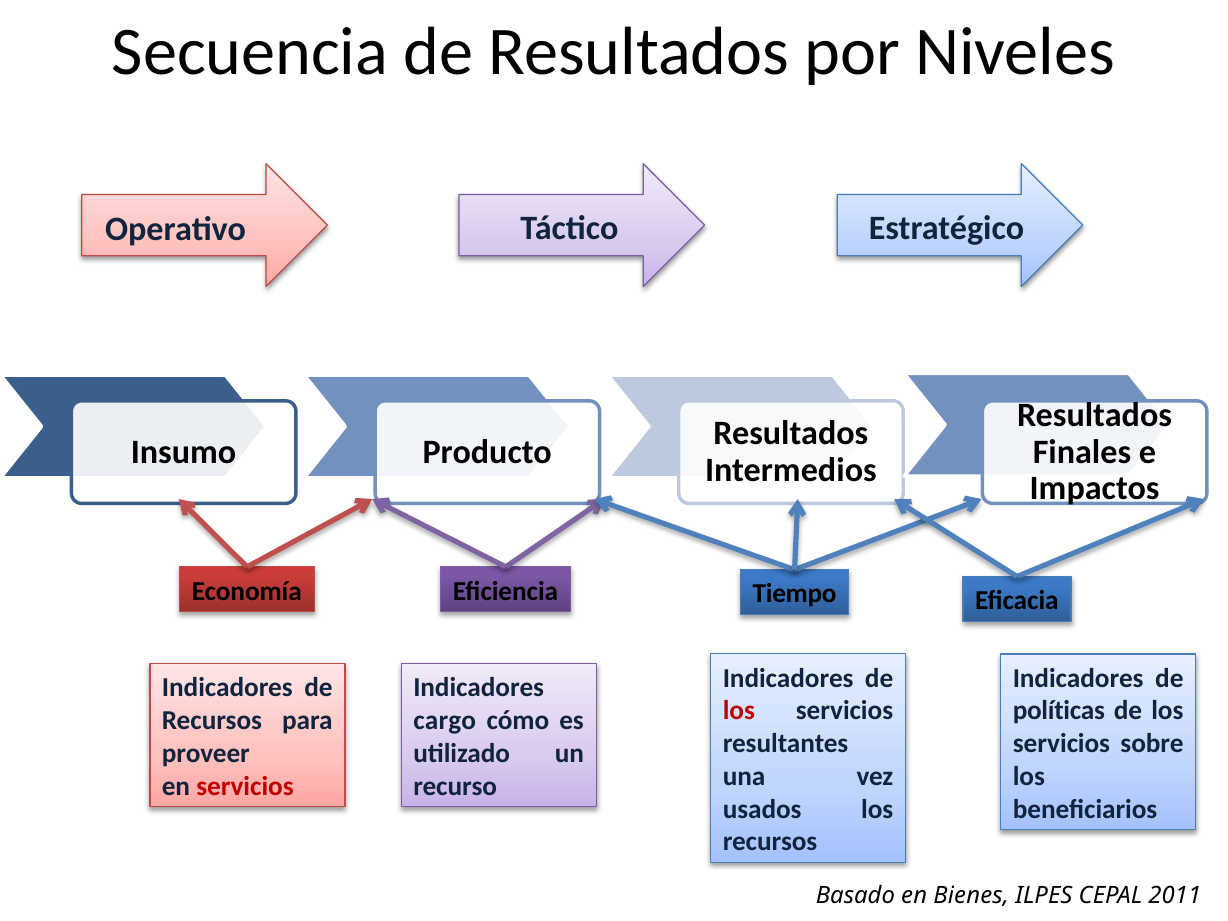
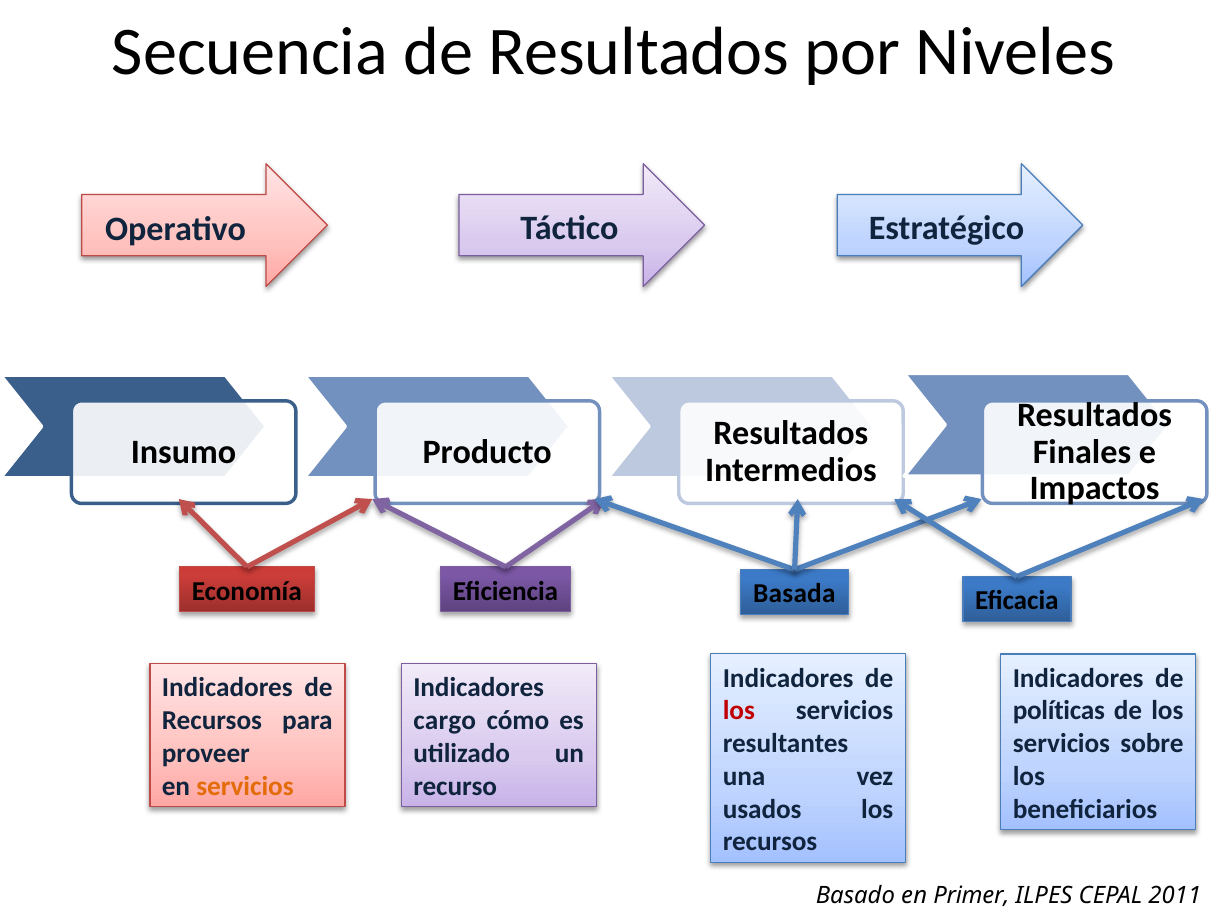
Tiempo: Tiempo -> Basada
servicios at (245, 786) colour: red -> orange
Bienes: Bienes -> Primer
